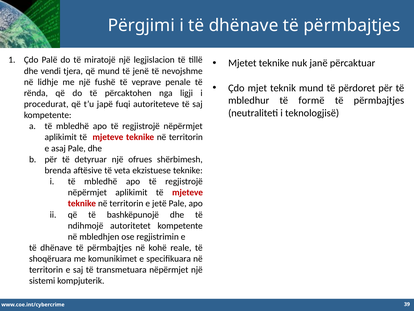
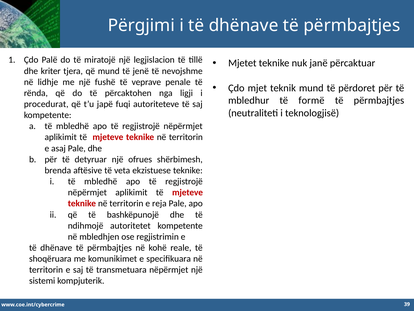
vendi: vendi -> kriter
jetë: jetë -> reja
